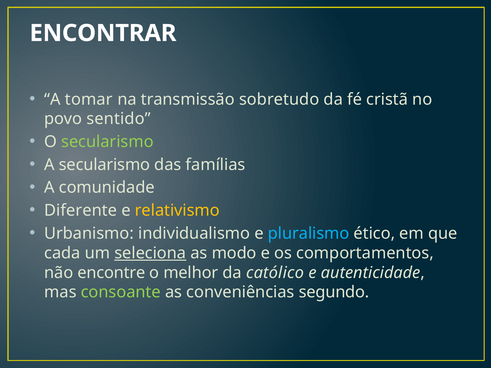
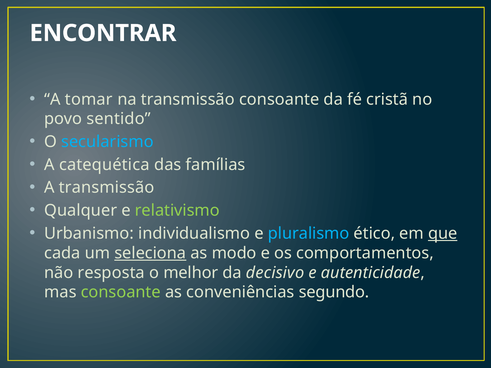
transmissão sobretudo: sobretudo -> consoante
secularismo at (107, 142) colour: light green -> light blue
A secularismo: secularismo -> catequética
A comunidade: comunidade -> transmissão
Diferente: Diferente -> Qualquer
relativismo colour: yellow -> light green
que underline: none -> present
encontre: encontre -> resposta
católico: católico -> decisivo
